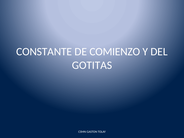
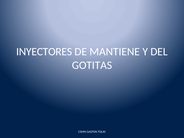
CONSTANTE: CONSTANTE -> INYECTORES
COMIENZO: COMIENZO -> MANTIENE
